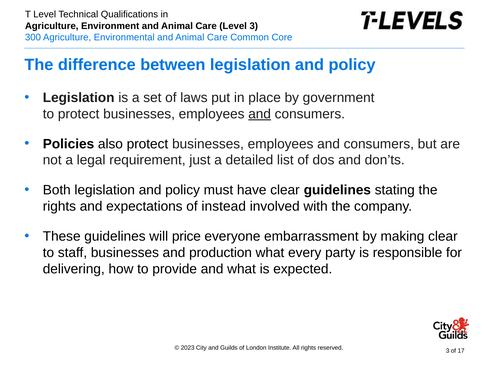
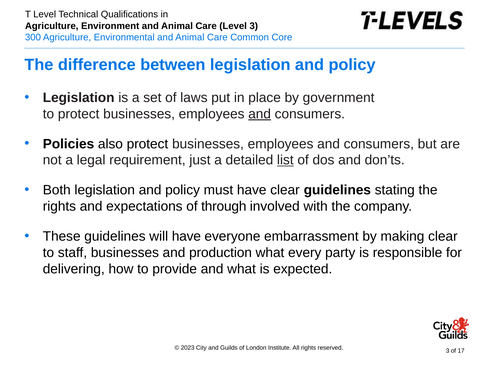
list underline: none -> present
instead: instead -> through
will price: price -> have
